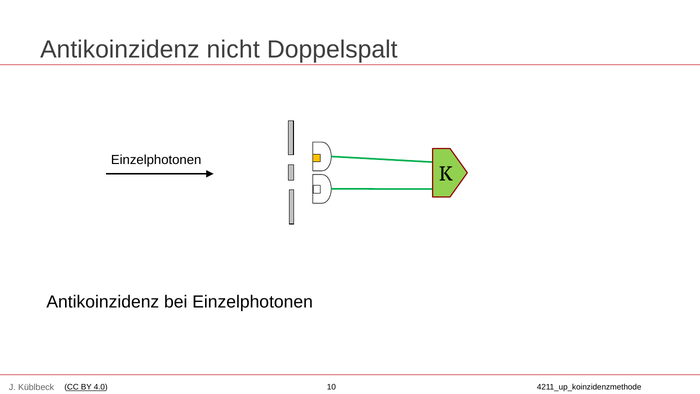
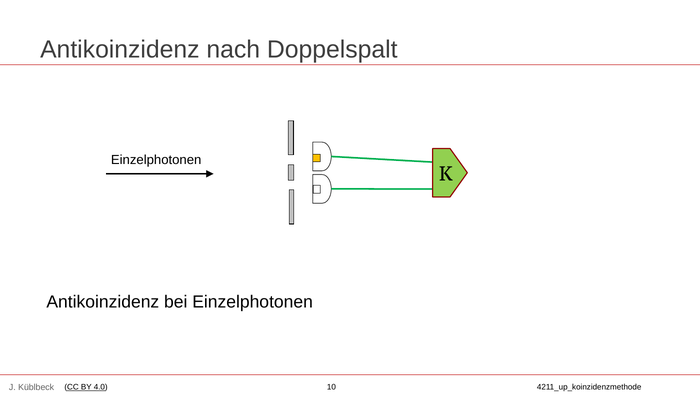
nicht: nicht -> nach
